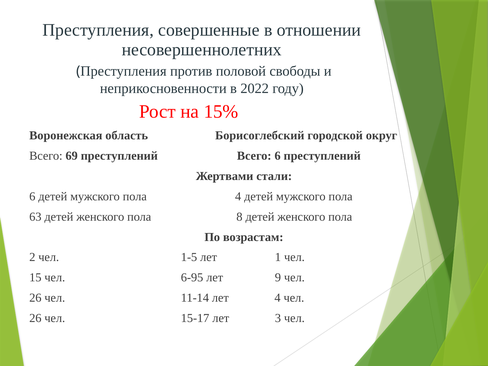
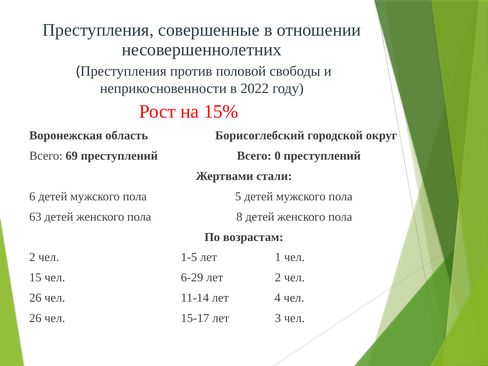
Всего 6: 6 -> 0
пола 4: 4 -> 5
6-95: 6-95 -> 6-29
лет 9: 9 -> 2
